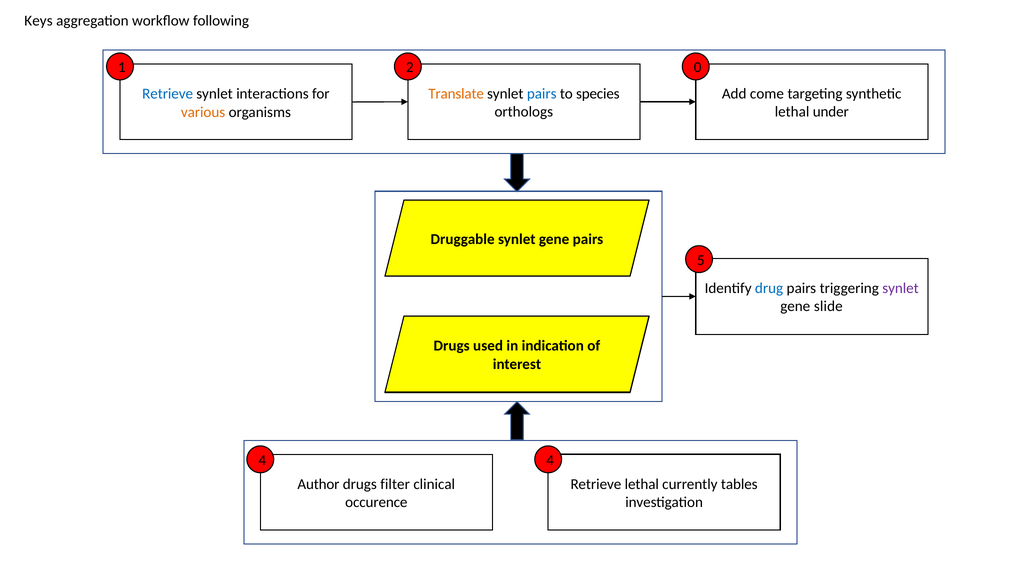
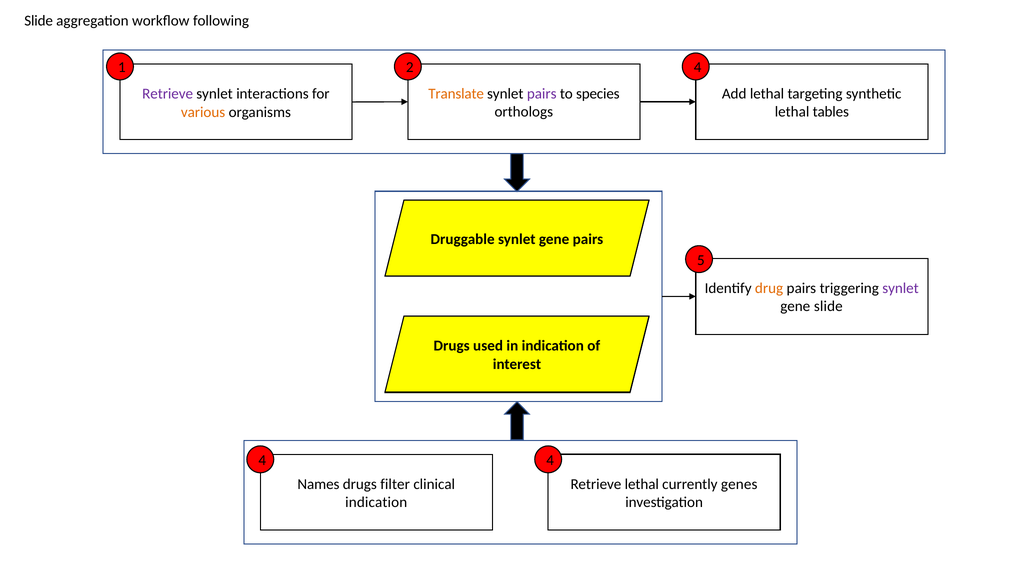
Keys at (38, 21): Keys -> Slide
2 0: 0 -> 4
pairs at (542, 94) colour: blue -> purple
Add come: come -> lethal
Retrieve at (168, 94) colour: blue -> purple
under: under -> tables
drug colour: blue -> orange
tables: tables -> genes
Author: Author -> Names
occurence at (376, 502): occurence -> indication
